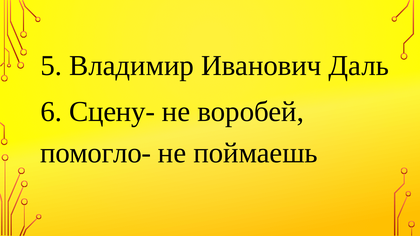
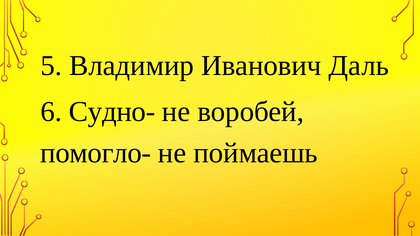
Сцену-: Сцену- -> Судно-
